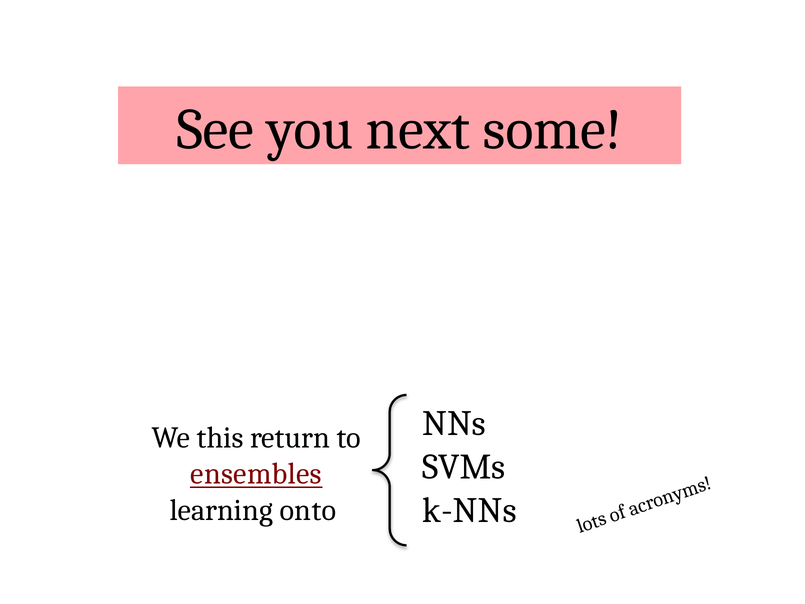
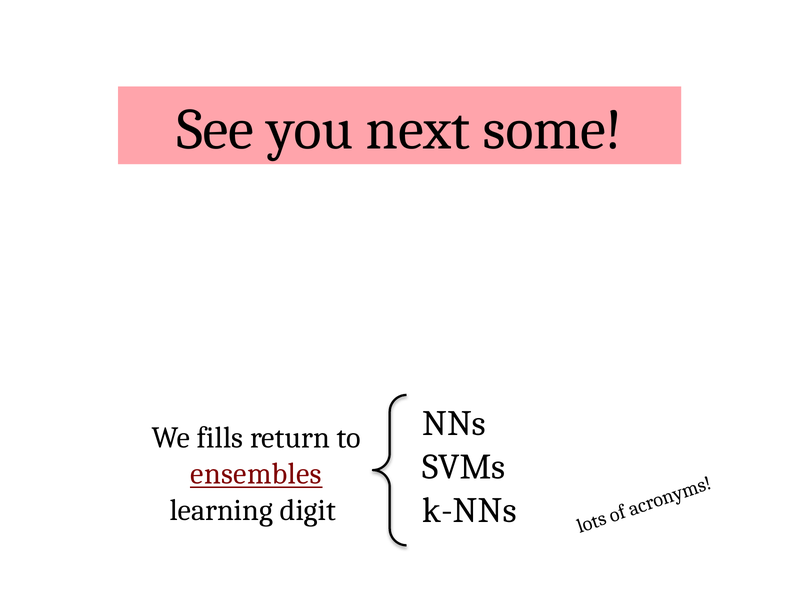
this: this -> fills
onto: onto -> digit
